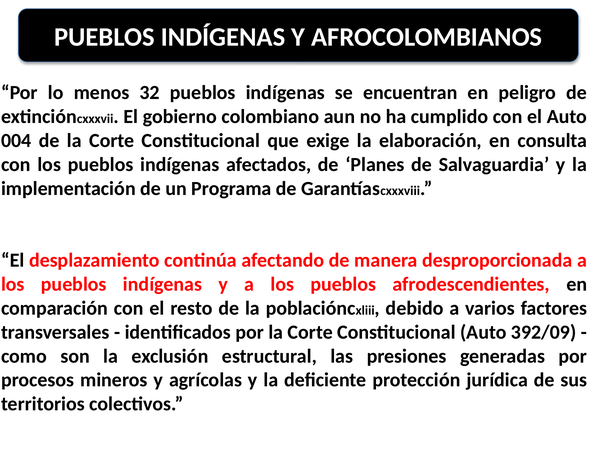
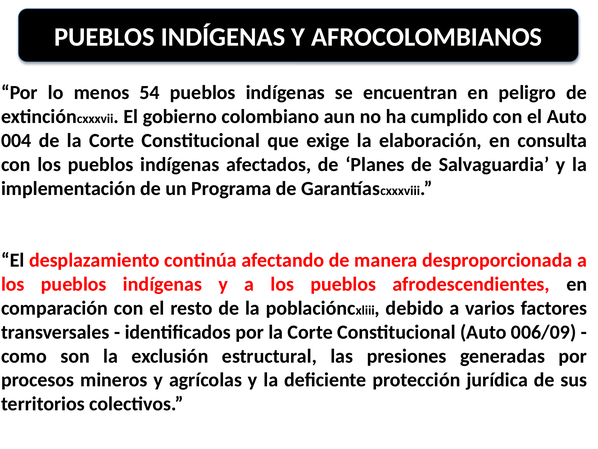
32: 32 -> 54
392/09: 392/09 -> 006/09
